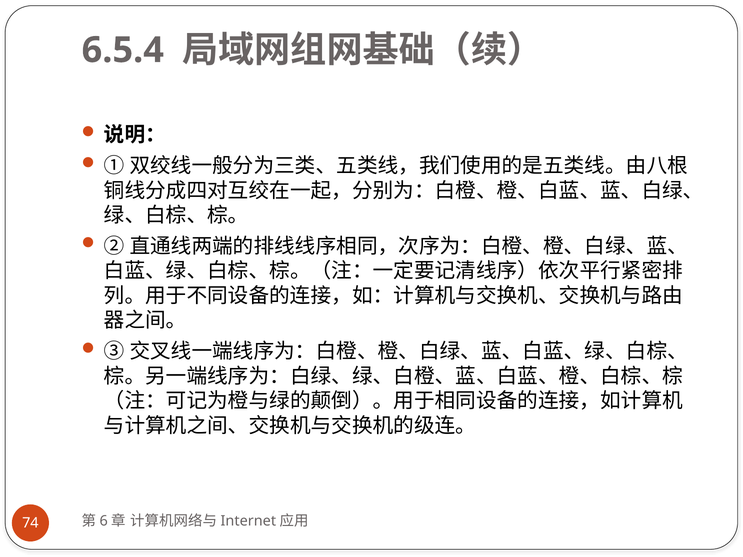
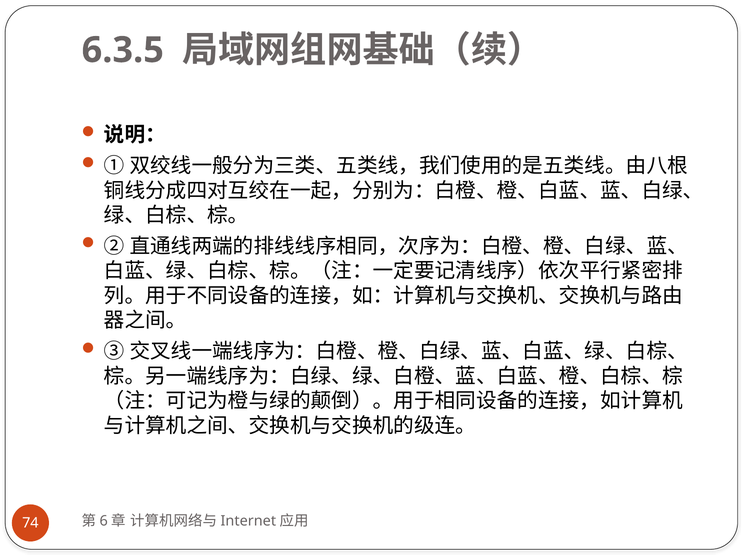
6.5.4: 6.5.4 -> 6.3.5
